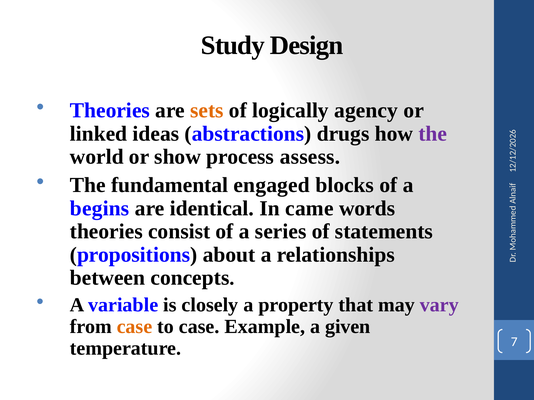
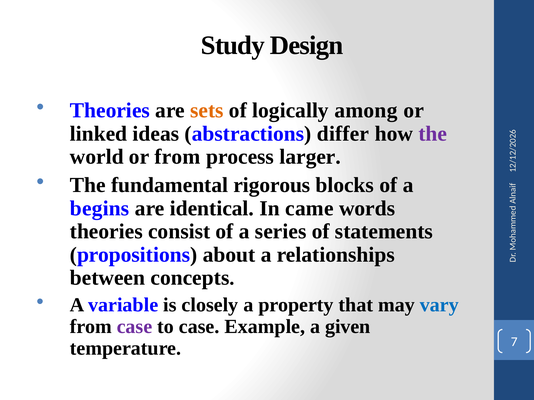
agency: agency -> among
drugs: drugs -> differ
or show: show -> from
assess: assess -> larger
engaged: engaged -> rigorous
vary colour: purple -> blue
case at (134, 327) colour: orange -> purple
